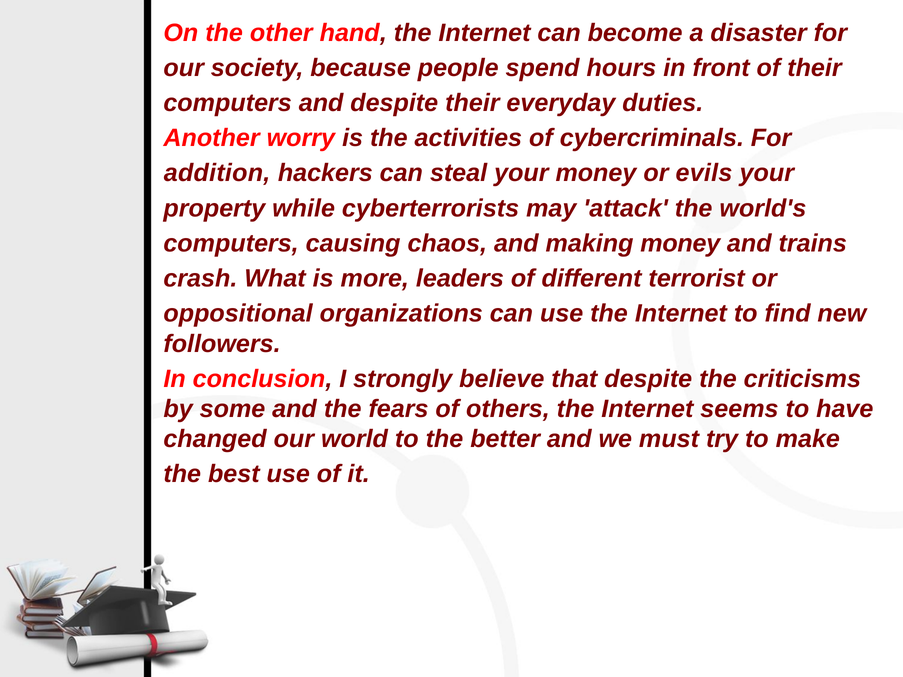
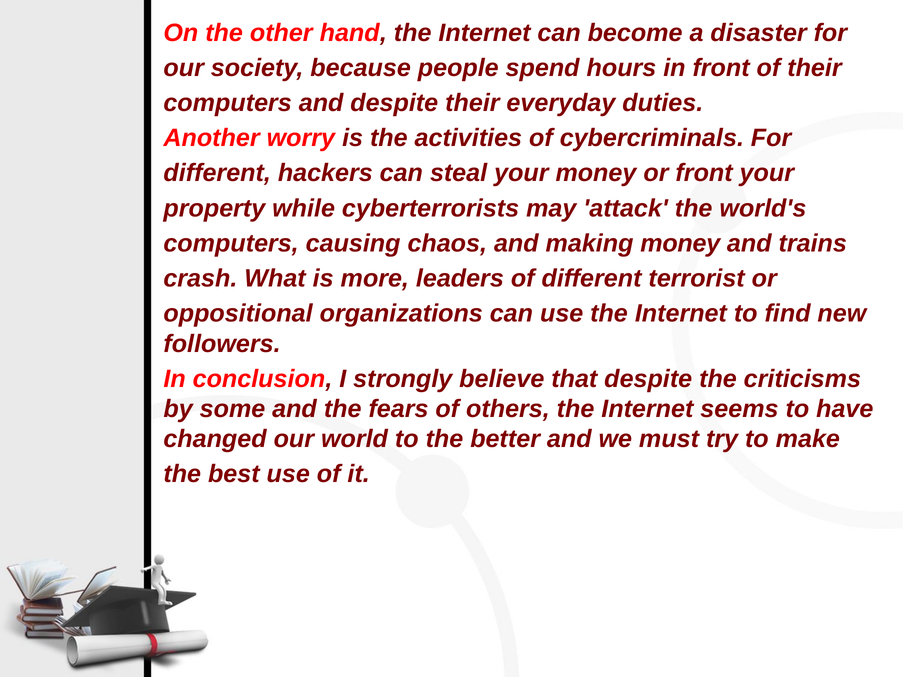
addition at (217, 173): addition -> different
or evils: evils -> front
